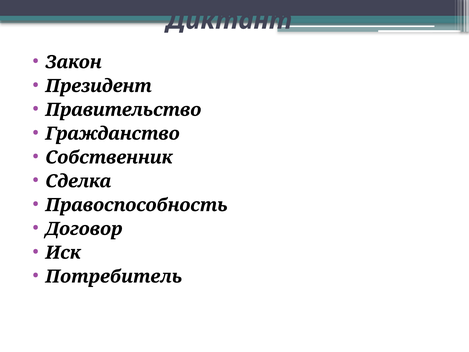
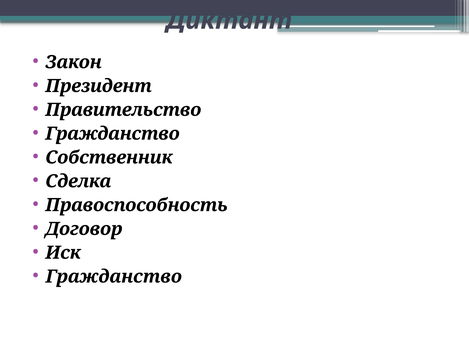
Потребитель at (114, 276): Потребитель -> Гражданство
